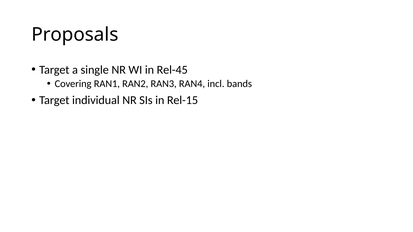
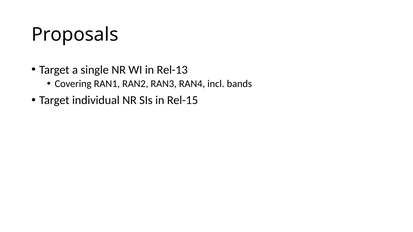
Rel-45: Rel-45 -> Rel-13
